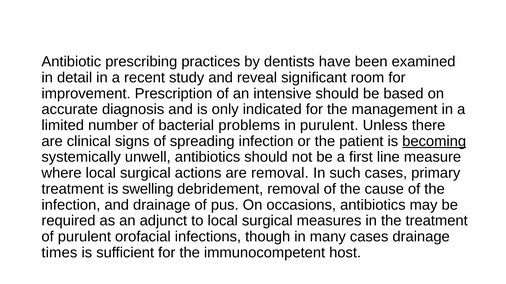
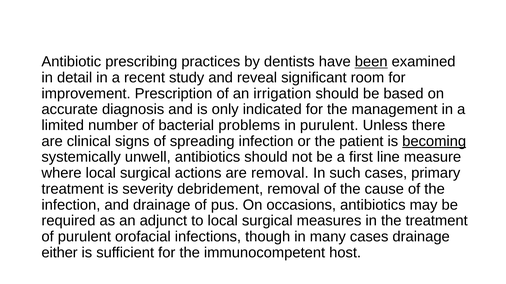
been underline: none -> present
intensive: intensive -> irrigation
swelling: swelling -> severity
times: times -> either
